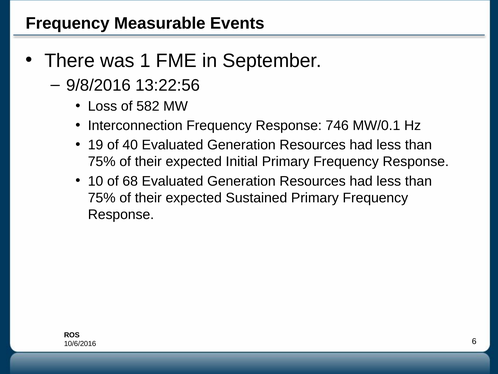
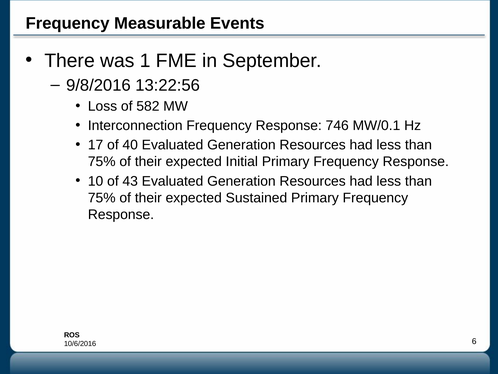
19: 19 -> 17
68: 68 -> 43
